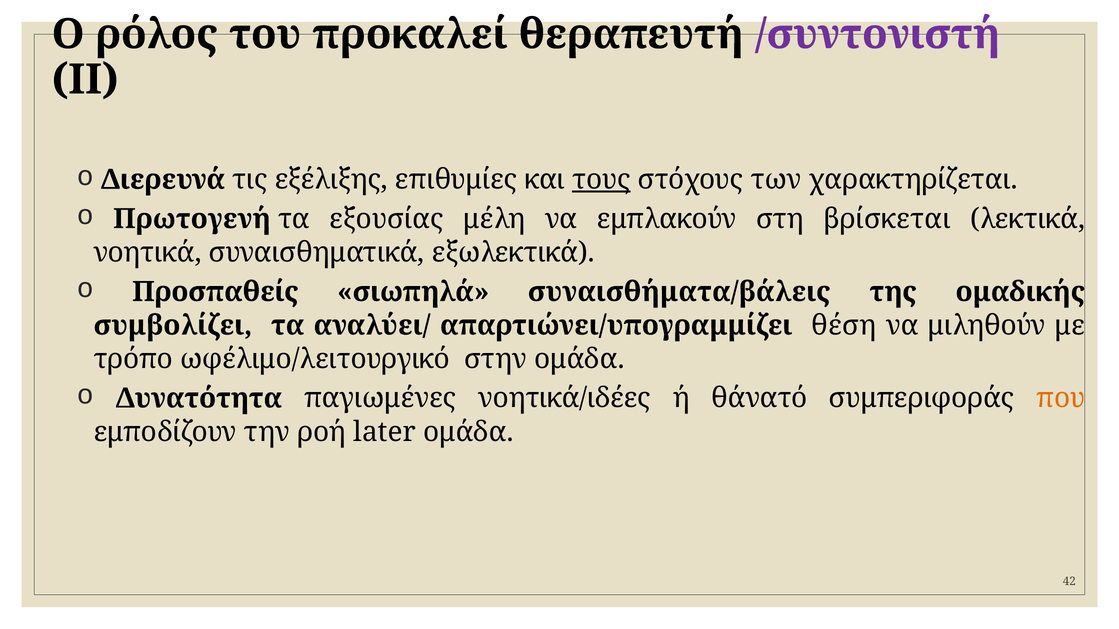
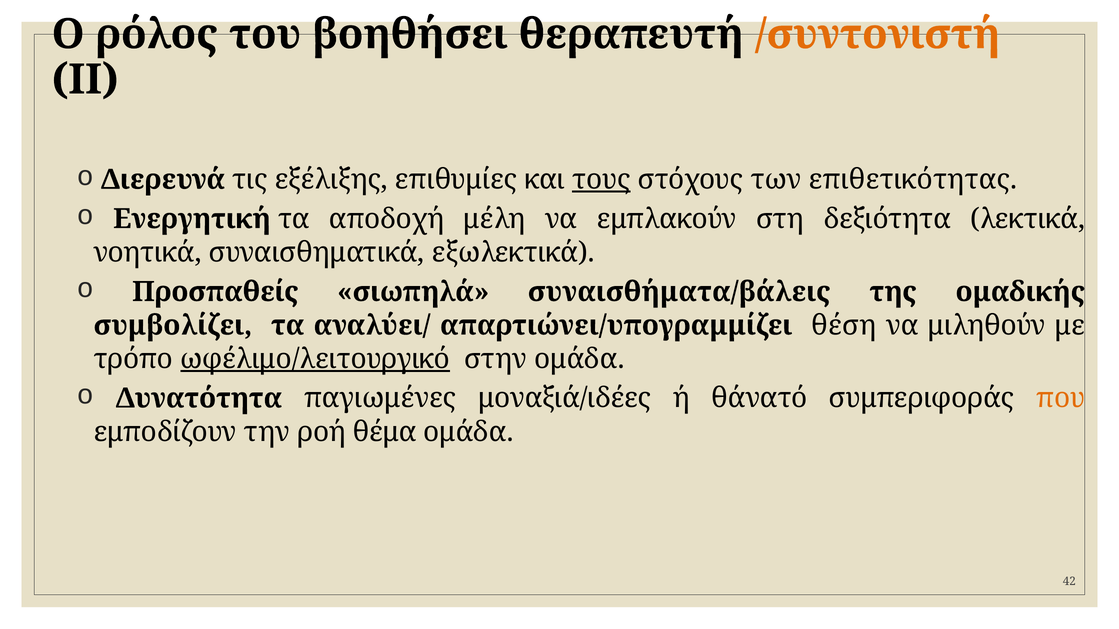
προκαλεί: προκαλεί -> βοηθήσει
/συντονιστή colour: purple -> orange
χαρακτηρίζεται: χαρακτηρίζεται -> επιθετικότητας
Πρωτογενή: Πρωτογενή -> Ενεργητική
εξουσίας: εξουσίας -> αποδοχή
βρίσκεται: βρίσκεται -> δεξιότητα
ωφέλιμο/λειτουργικό underline: none -> present
νοητικά/ιδέες: νοητικά/ιδέες -> μοναξιά/ιδέες
later: later -> θέμα
